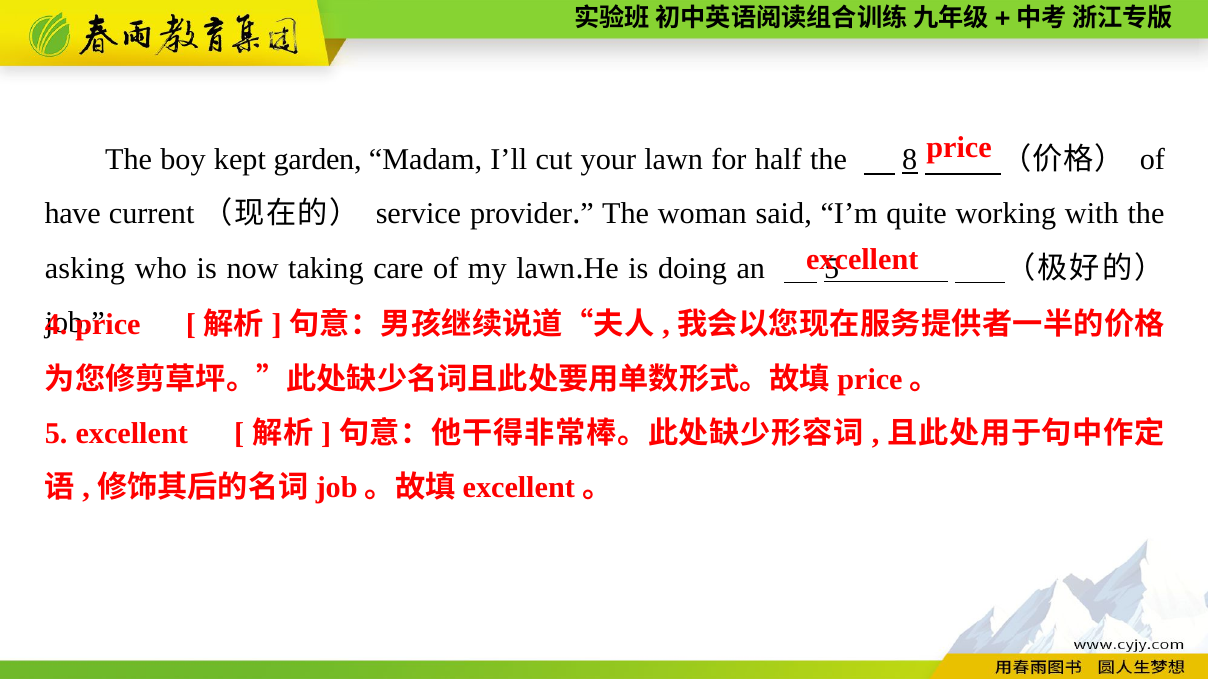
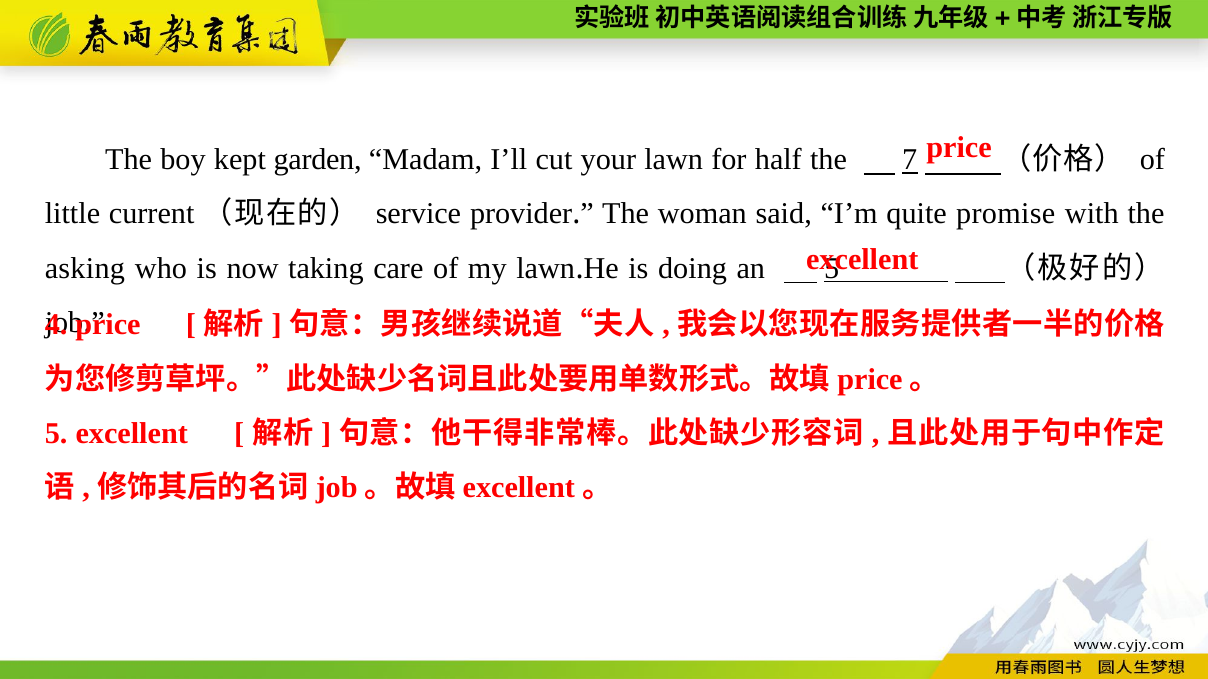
8: 8 -> 7
have: have -> little
working: working -> promise
